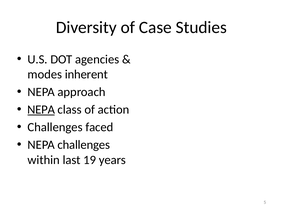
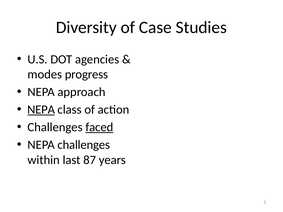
inherent: inherent -> progress
faced underline: none -> present
19: 19 -> 87
